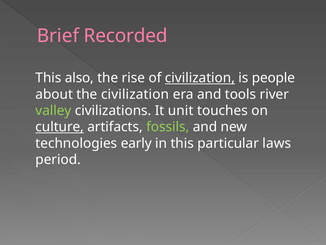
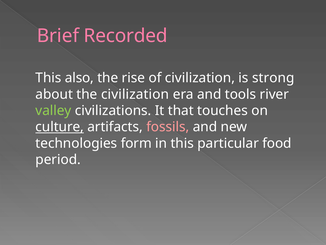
civilization at (200, 78) underline: present -> none
people: people -> strong
unit: unit -> that
fossils colour: light green -> pink
early: early -> form
laws: laws -> food
